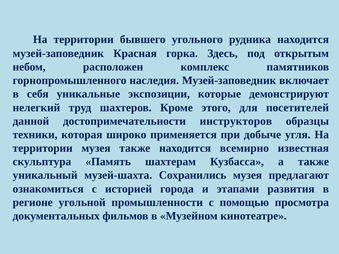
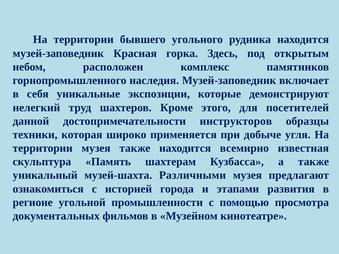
Сохранились: Сохранились -> Различными
